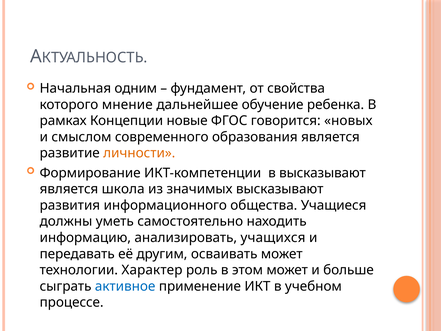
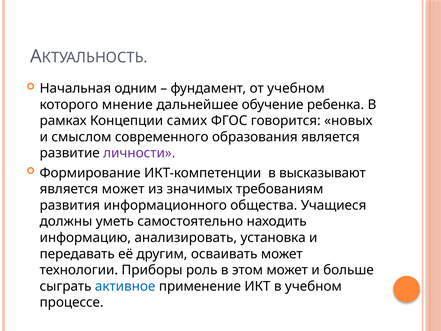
от свойства: свойства -> учебном
новые: новые -> самих
личности colour: orange -> purple
является школа: школа -> может
значимых высказывают: высказывают -> требованиям
учащихся: учащихся -> установка
Характер: Характер -> Приборы
